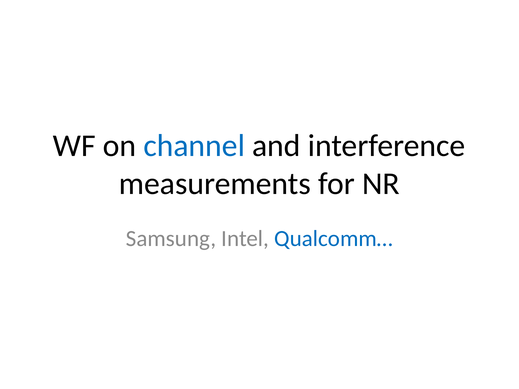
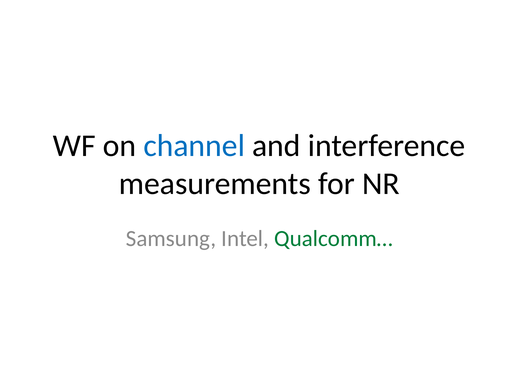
Qualcomm… colour: blue -> green
